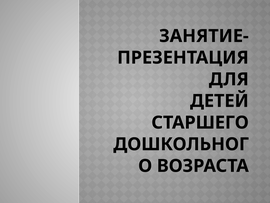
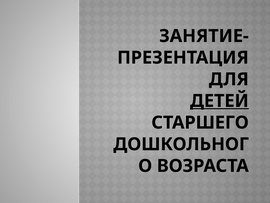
ДЕТЕЙ underline: none -> present
